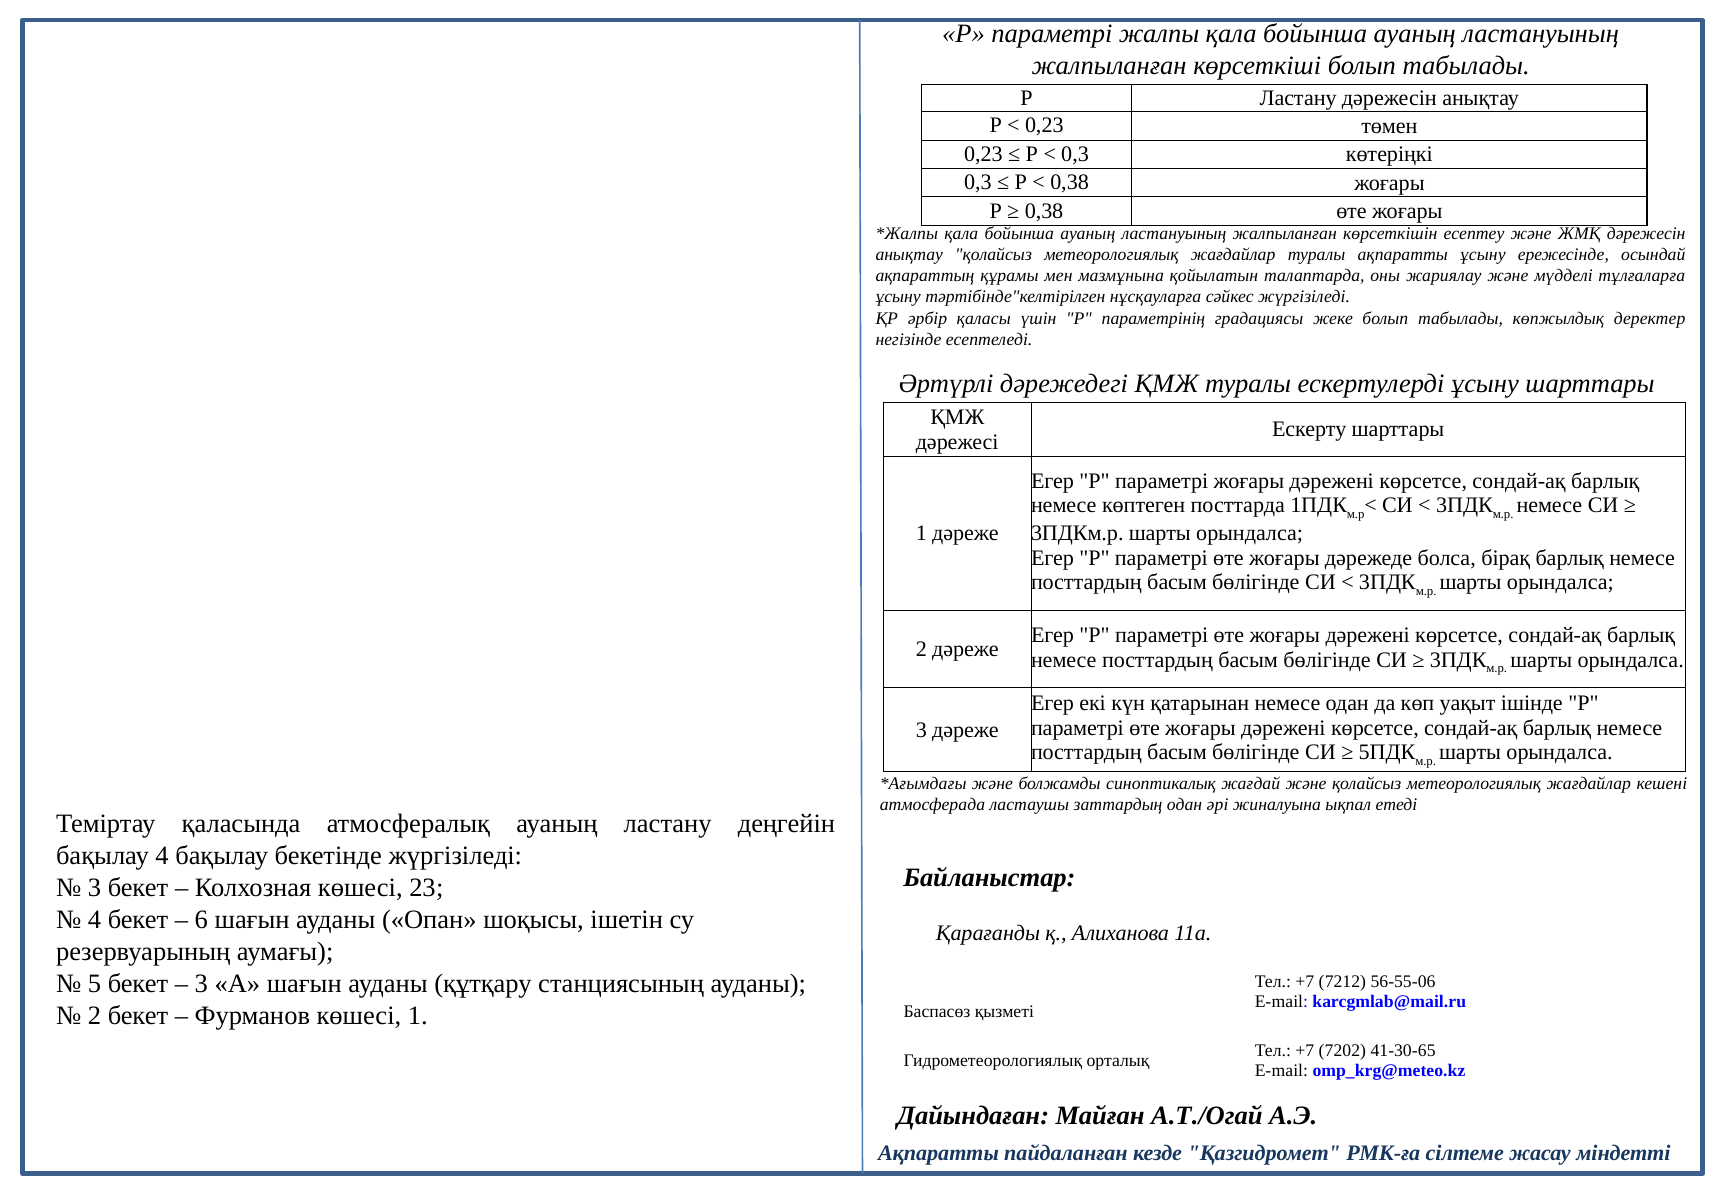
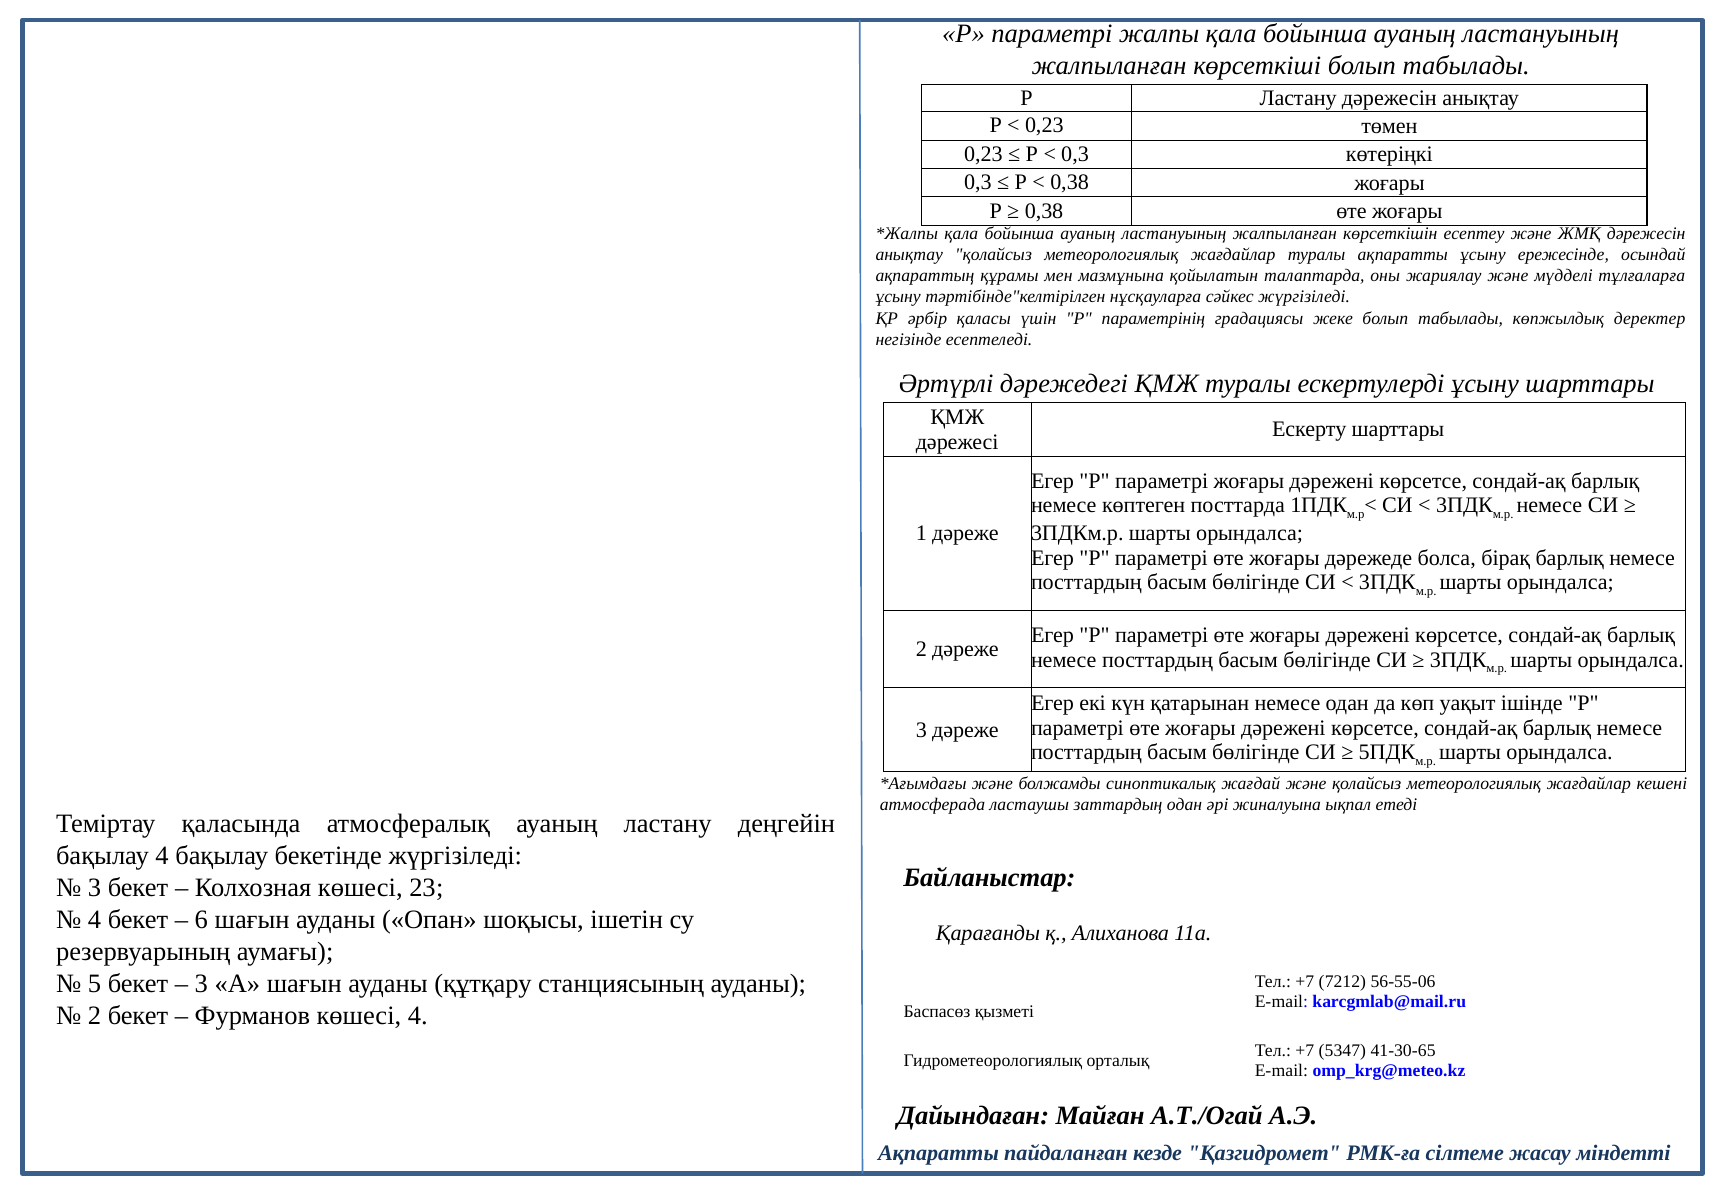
көшесі 1: 1 -> 4
7202: 7202 -> 5347
